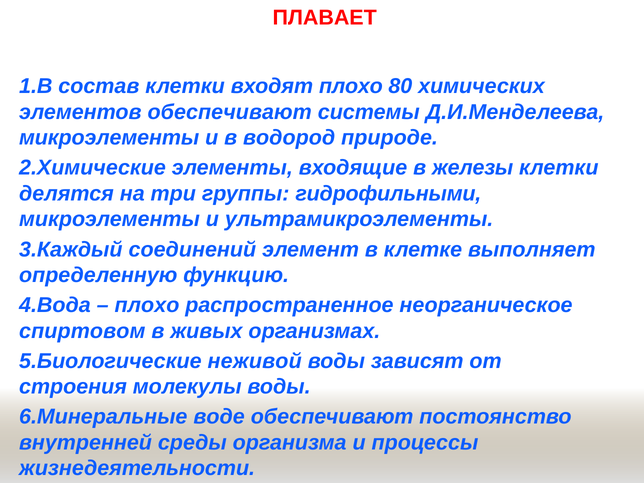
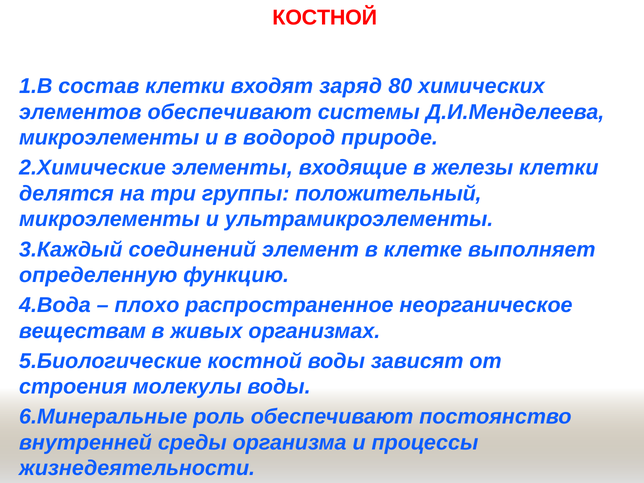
ПЛАВАЕТ at (325, 18): ПЛАВАЕТ -> КОСТНОЙ
входят плохо: плохо -> заряд
гидрофильными: гидрофильными -> положительный
спиртовом: спиртовом -> веществам
5.Биологические неживой: неживой -> костной
воде: воде -> роль
